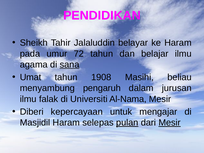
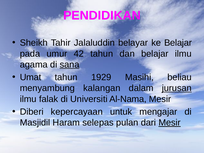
ke Haram: Haram -> Belajar
72: 72 -> 42
1908: 1908 -> 1929
pengaruh: pengaruh -> kalangan
jurusan underline: none -> present
pulan underline: present -> none
